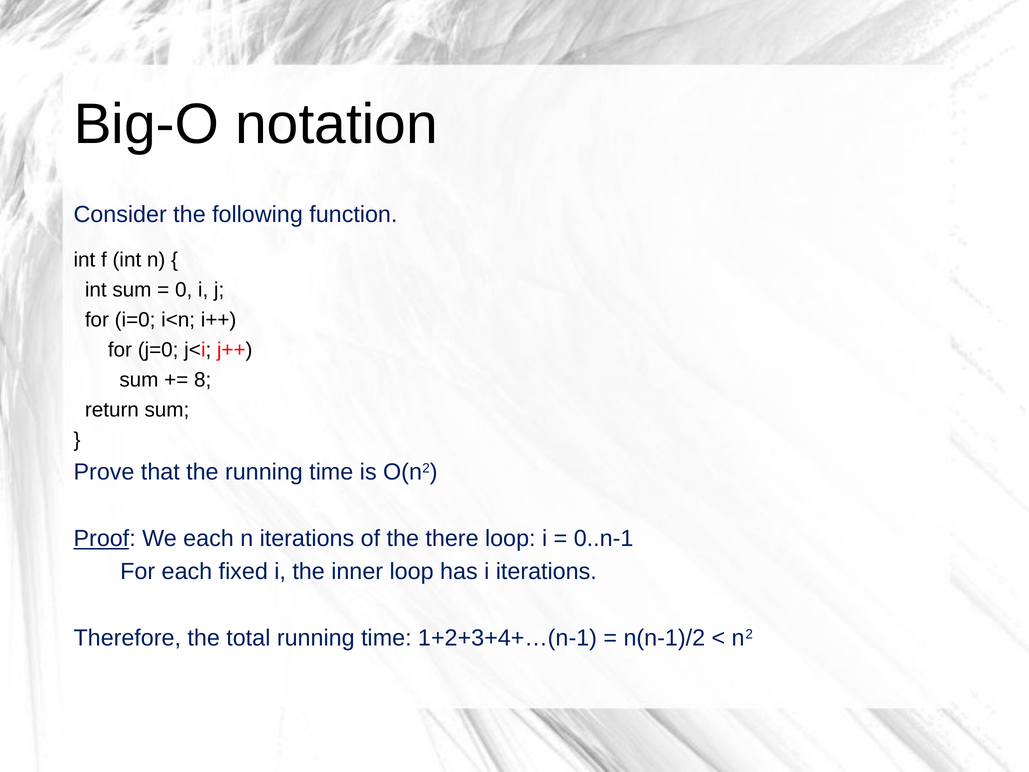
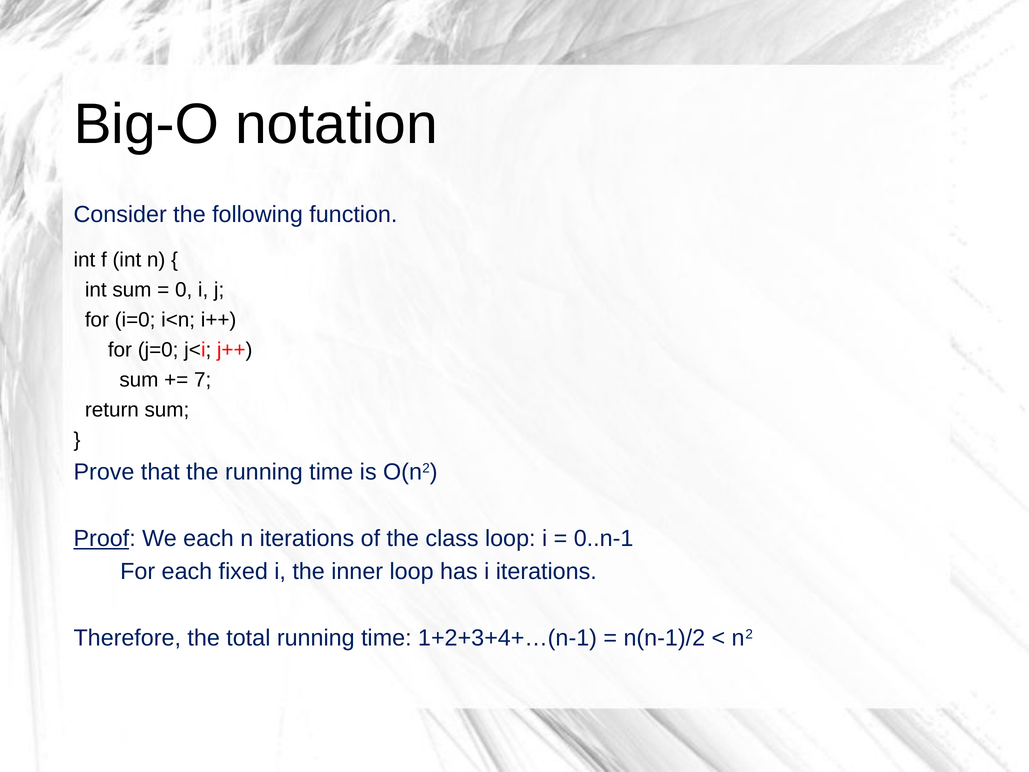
8: 8 -> 7
there: there -> class
